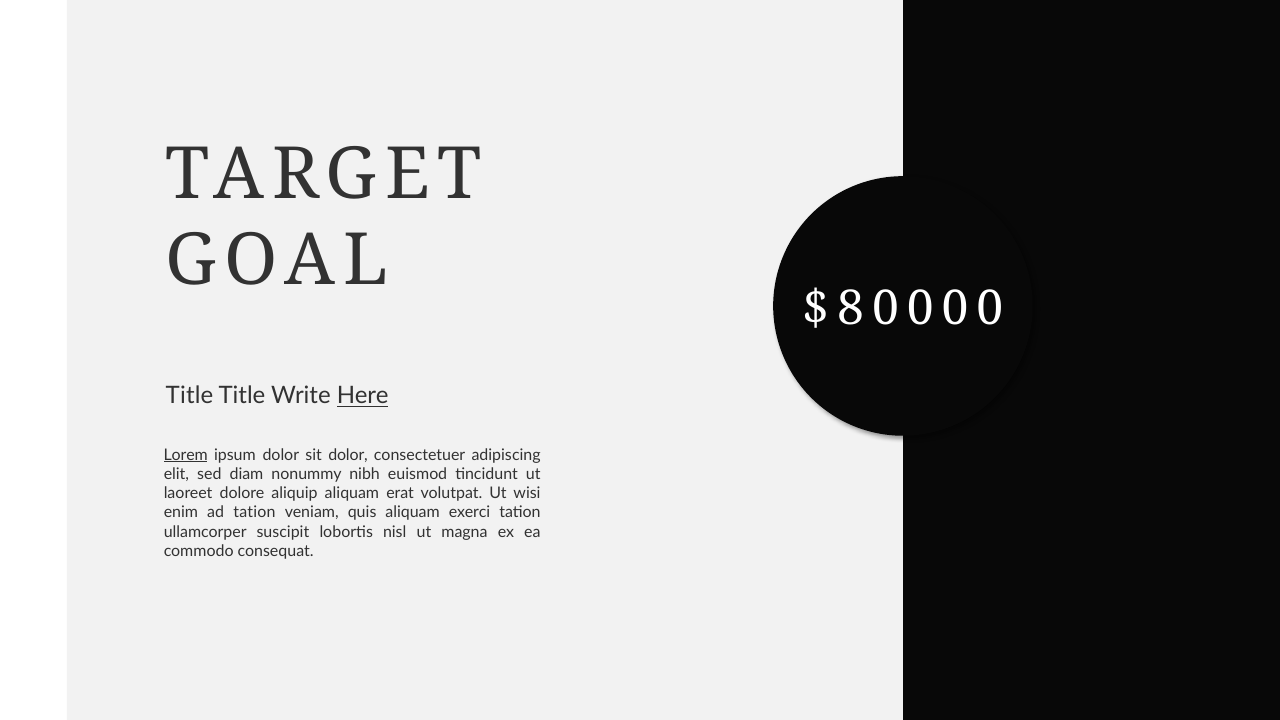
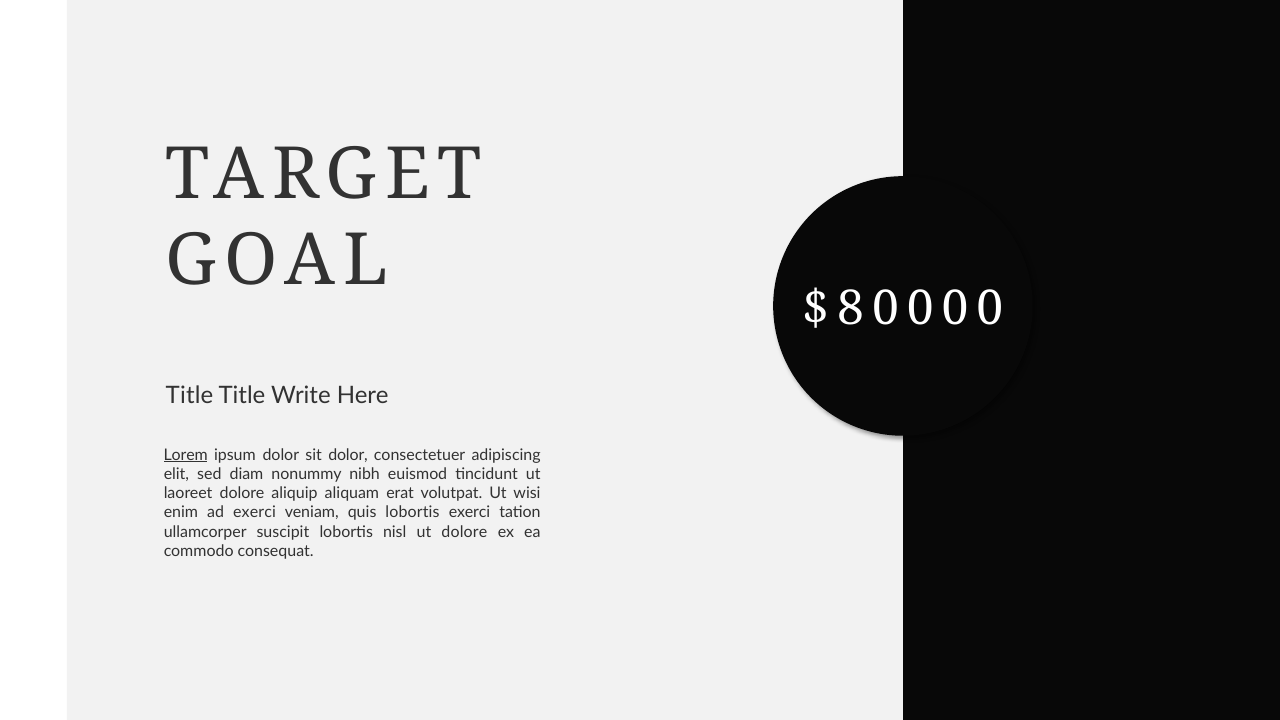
Here underline: present -> none
ad tation: tation -> exerci
quis aliquam: aliquam -> lobortis
ut magna: magna -> dolore
